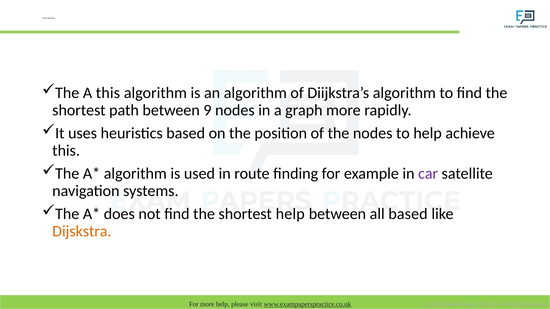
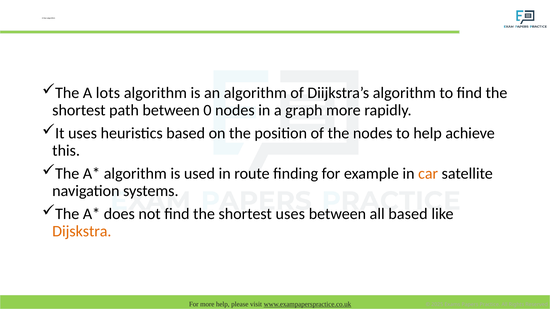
A this: this -> lots
9: 9 -> 0
car colour: purple -> orange
shortest help: help -> uses
